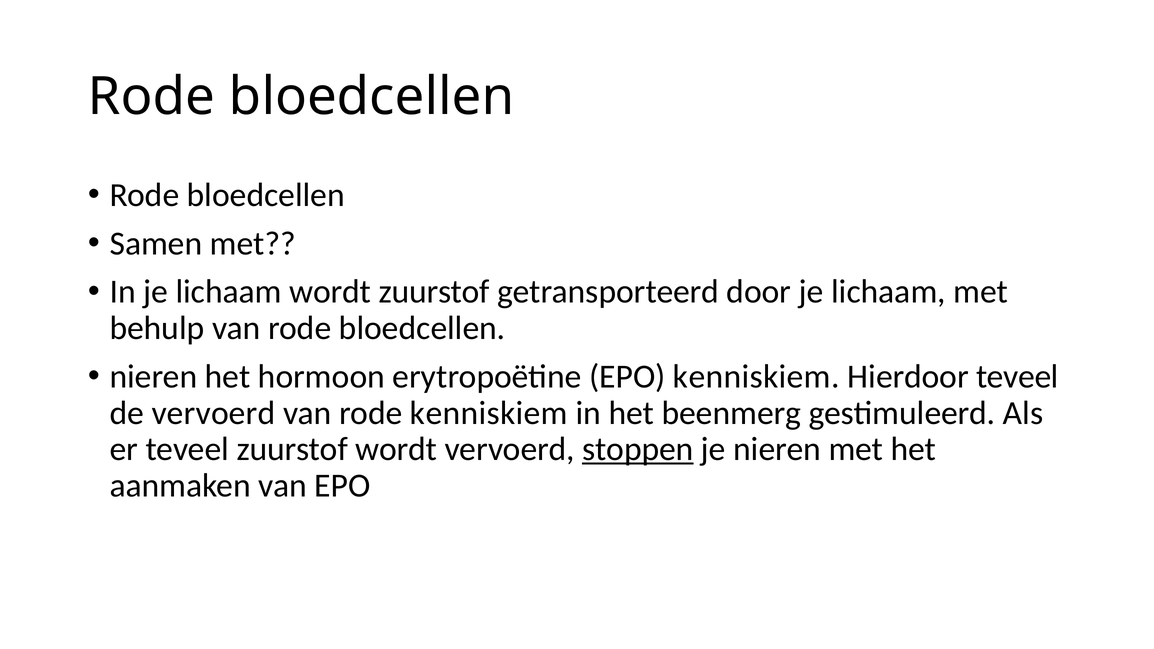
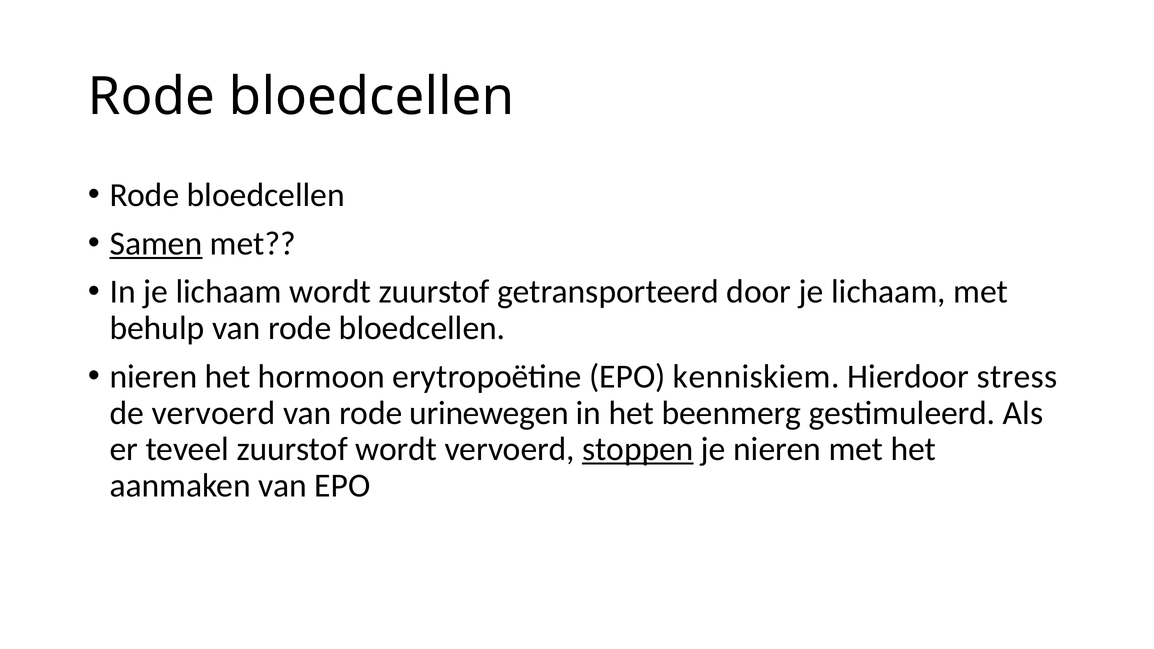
Samen underline: none -> present
Hierdoor teveel: teveel -> stress
rode kenniskiem: kenniskiem -> urinewegen
